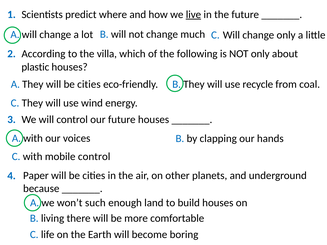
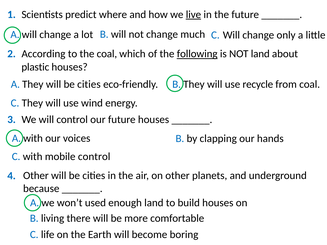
the villa: villa -> coal
following underline: none -> present
NOT only: only -> land
4 Paper: Paper -> Other
such: such -> used
